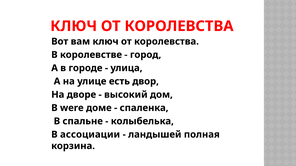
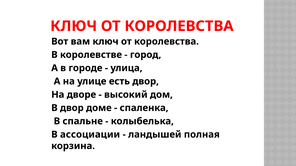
В were: were -> двор
